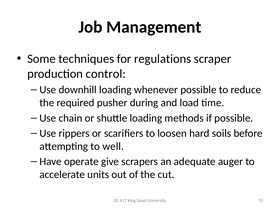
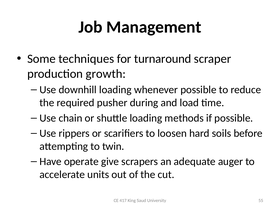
regulations: regulations -> turnaround
control: control -> growth
well: well -> twin
